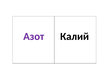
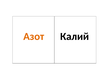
Азот colour: purple -> orange
